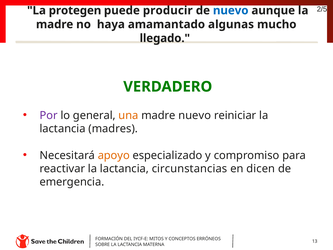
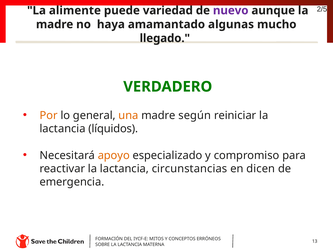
protegen: protegen -> alimente
producir: producir -> variedad
nuevo at (231, 10) colour: blue -> purple
Por colour: purple -> orange
madre nuevo: nuevo -> según
madres: madres -> líquidos
